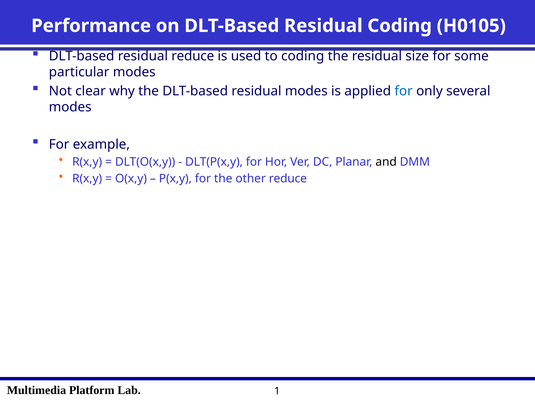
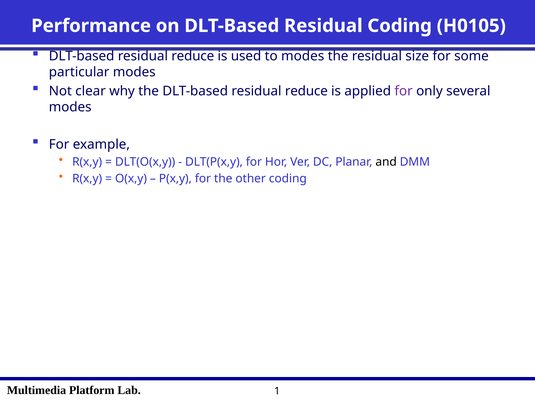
to coding: coding -> modes
the DLT-based residual modes: modes -> reduce
for at (404, 91) colour: blue -> purple
other reduce: reduce -> coding
